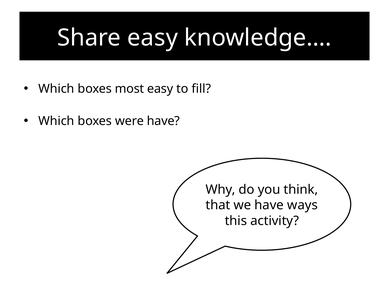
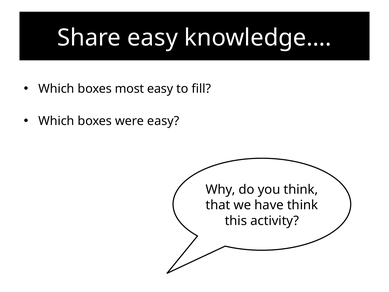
were have: have -> easy
have ways: ways -> think
